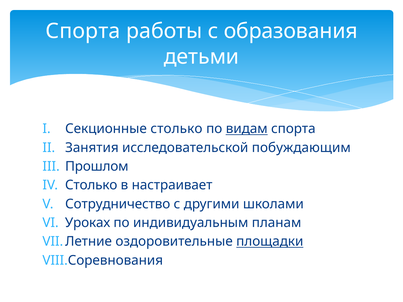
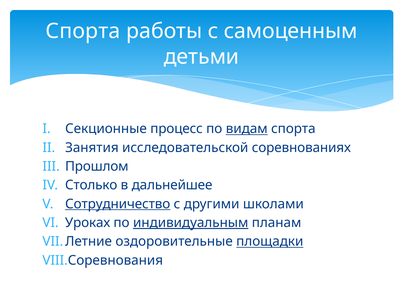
образования: образования -> самоценным
Секционные столько: столько -> процесс
побуждающим: побуждающим -> соревнованиях
настраивает: настраивает -> дальнейшее
Сотрудничество underline: none -> present
индивидуальным underline: none -> present
